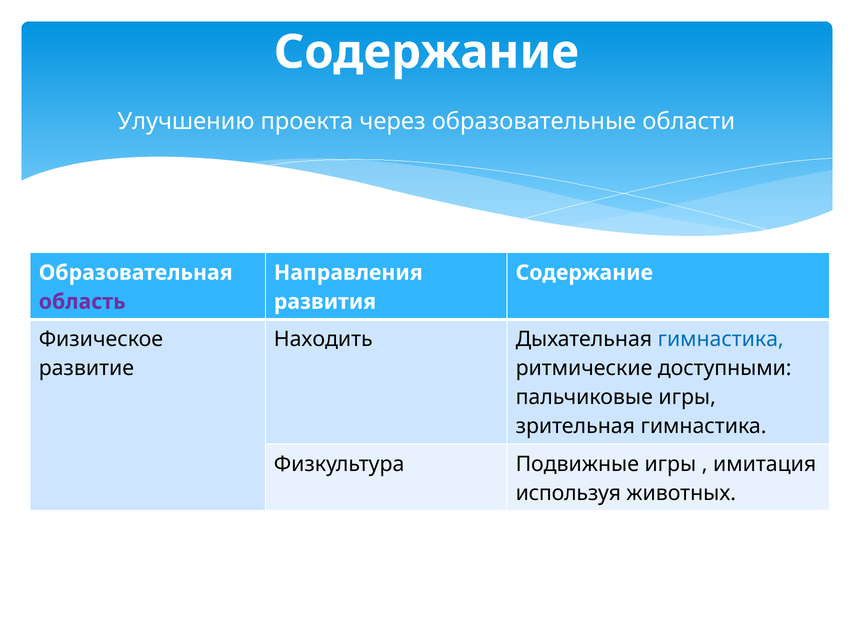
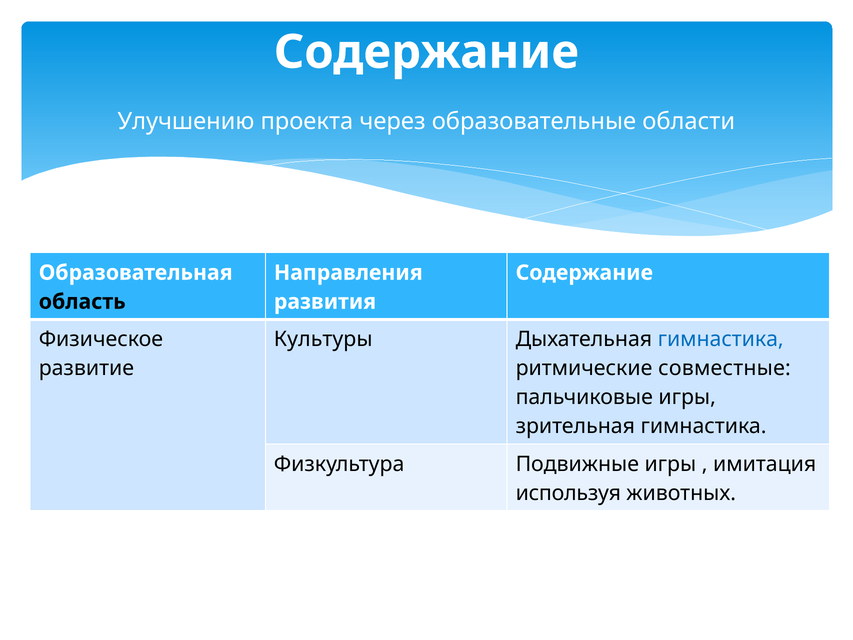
область colour: purple -> black
Находить: Находить -> Культуры
доступными: доступными -> совместные
